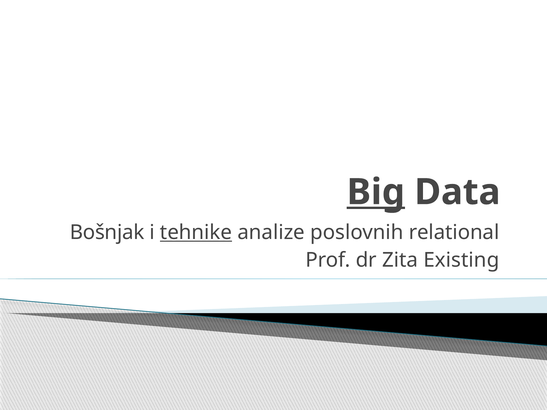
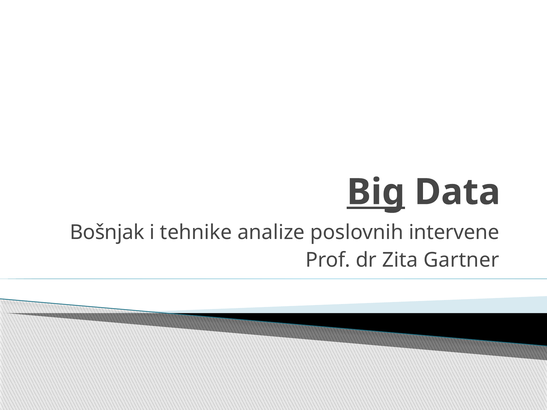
tehnike underline: present -> none
relational: relational -> intervene
Existing: Existing -> Gartner
